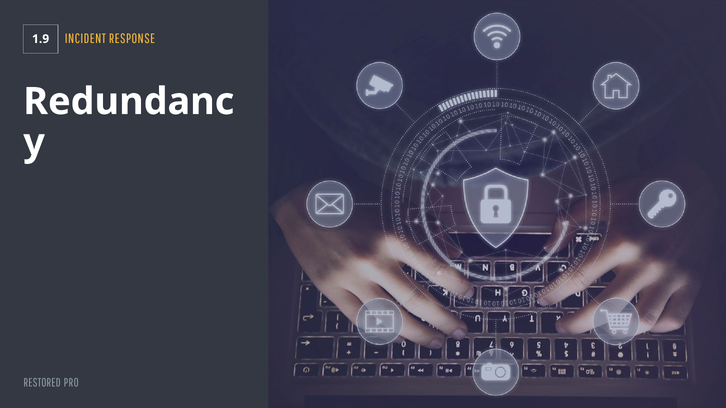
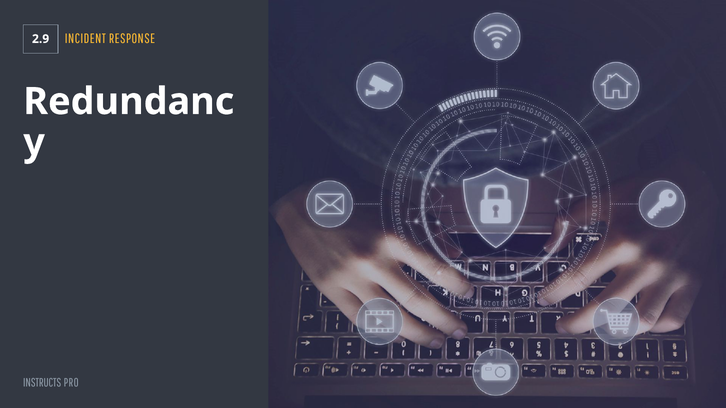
1.9: 1.9 -> 2.9
RESTORED: RESTORED -> INSTRUCTS
